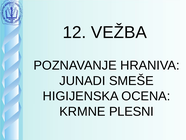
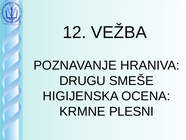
JUNADI: JUNADI -> DRUGU
